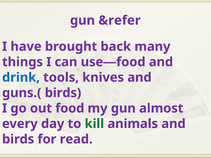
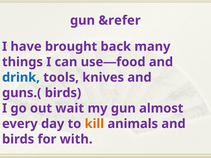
out food: food -> wait
kill colour: green -> orange
read: read -> with
